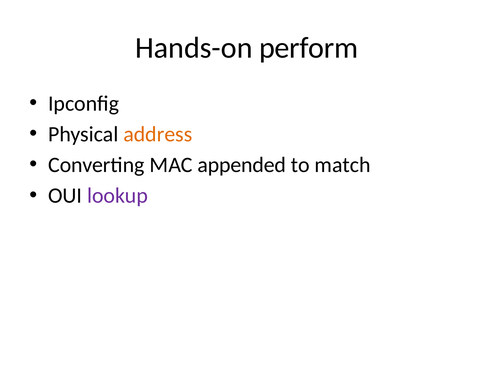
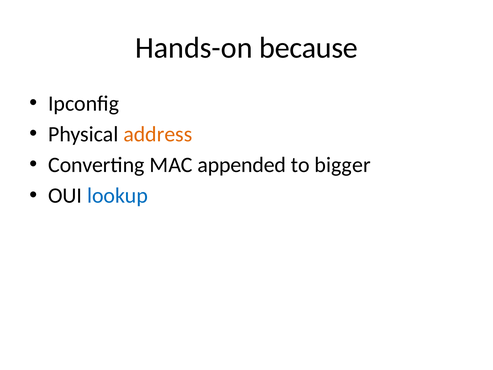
perform: perform -> because
match: match -> bigger
lookup colour: purple -> blue
